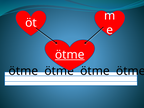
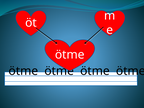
ötme at (70, 55) underline: present -> none
